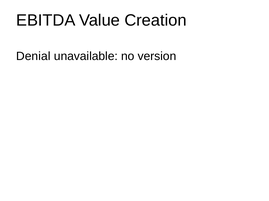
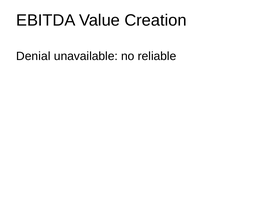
version: version -> reliable
